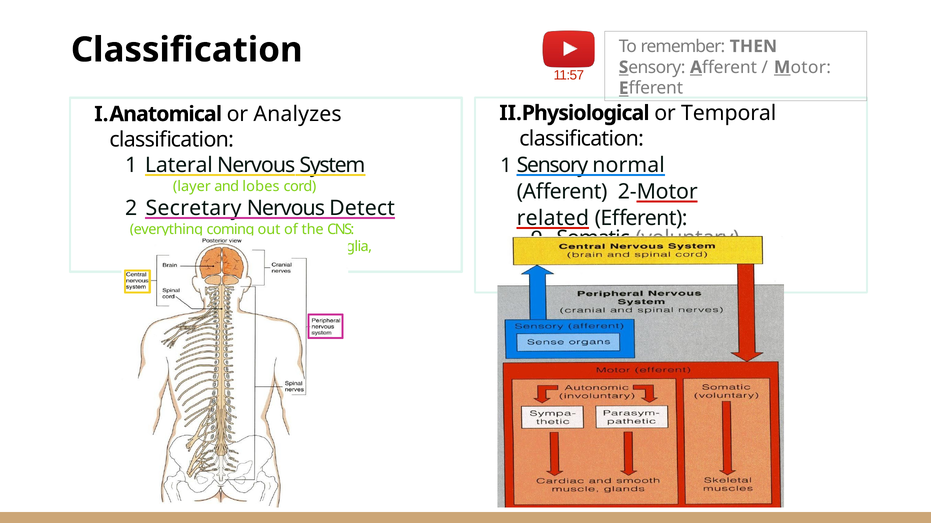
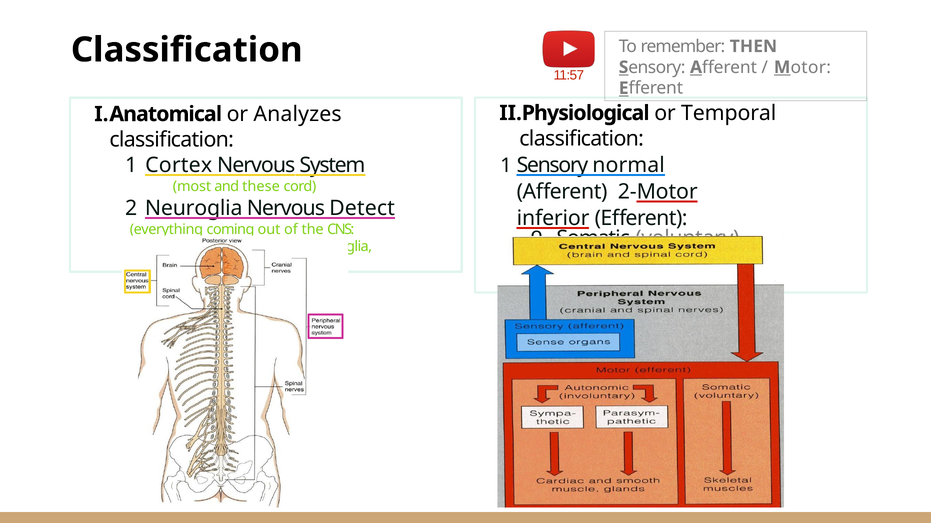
Lateral: Lateral -> Cortex
layer: layer -> most
lobes: lobes -> these
Secretary: Secretary -> Neuroglia
related: related -> inferior
